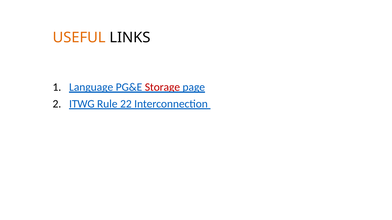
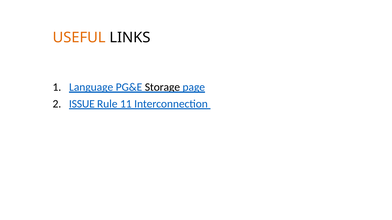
Storage colour: red -> black
ITWG: ITWG -> ISSUE
22: 22 -> 11
